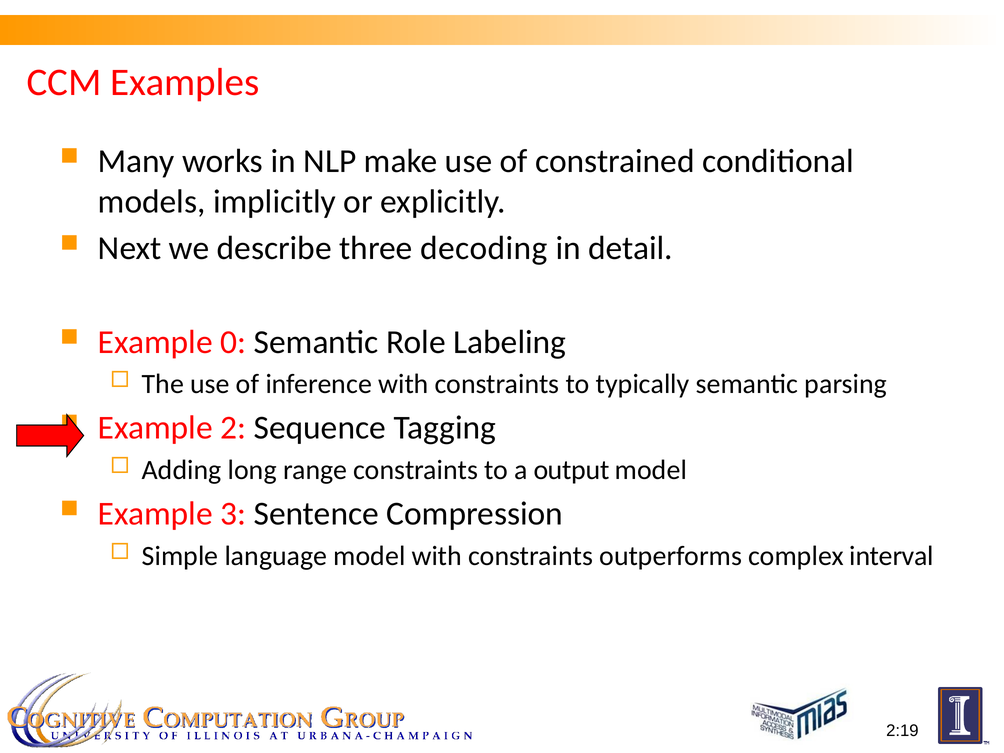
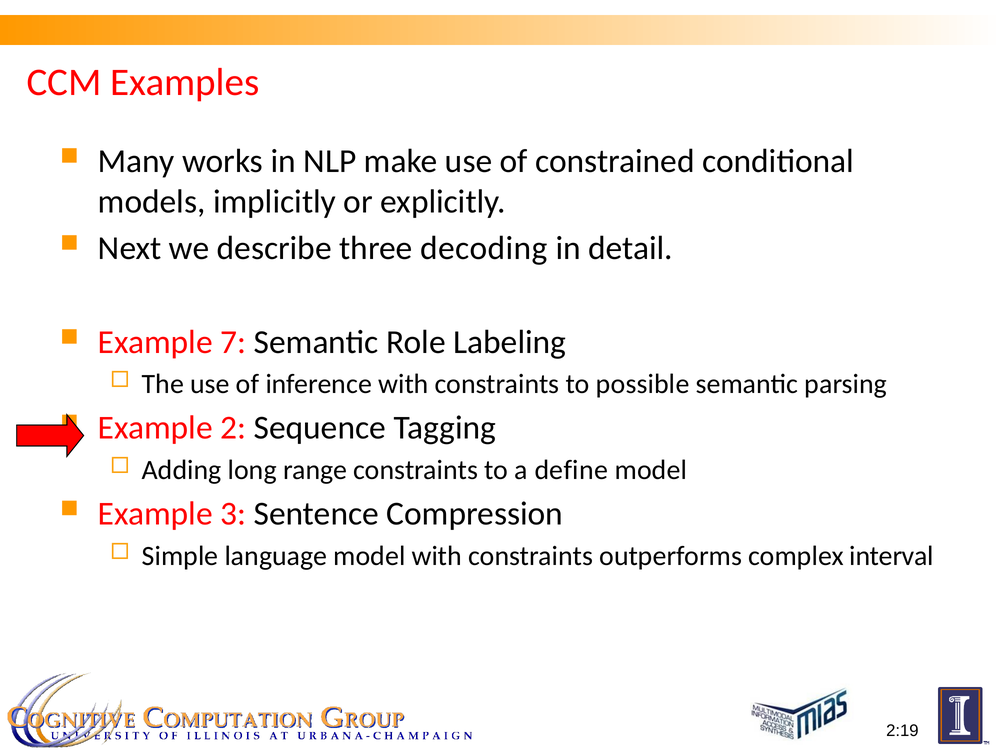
0: 0 -> 7
typically: typically -> possible
output: output -> define
